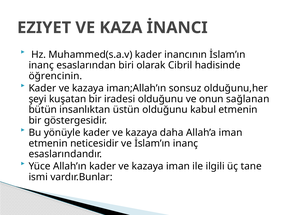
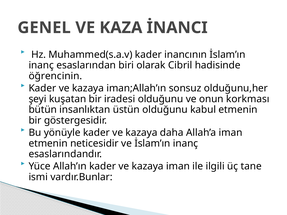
EZIYET: EZIYET -> GENEL
sağlanan: sağlanan -> korkması
